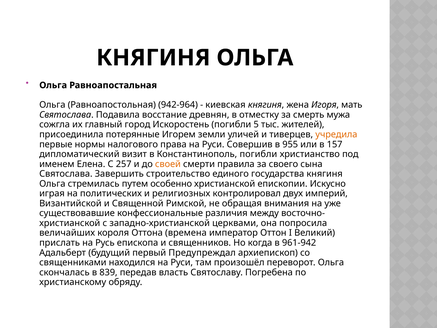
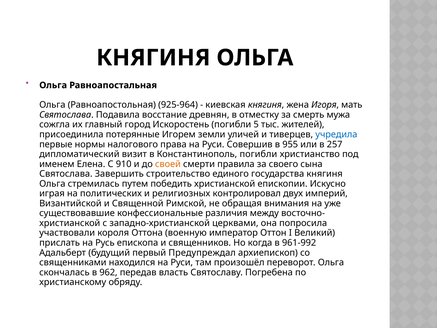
942-964: 942-964 -> 925-964
учредила colour: orange -> blue
157: 157 -> 257
257: 257 -> 910
особенно: особенно -> победить
величайших: величайших -> участвовали
времена: времена -> военную
961-942: 961-942 -> 961-992
839: 839 -> 962
